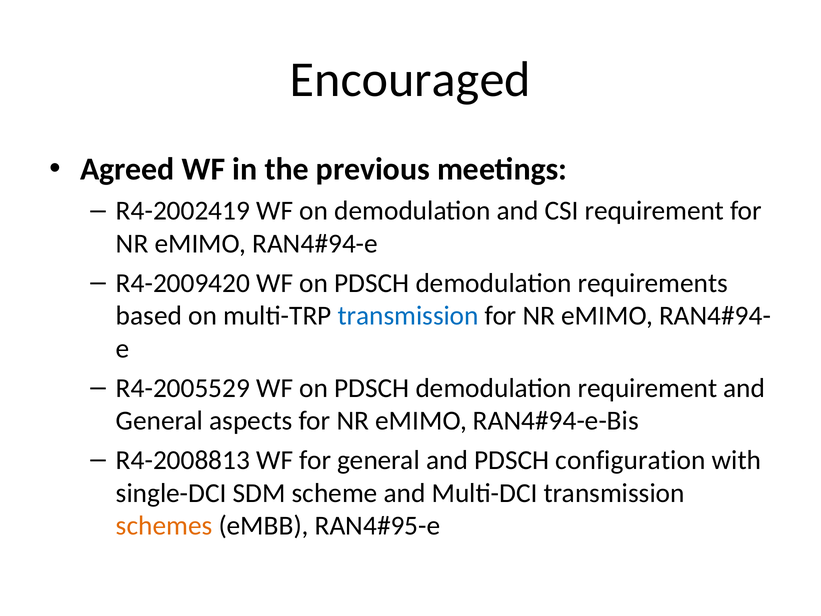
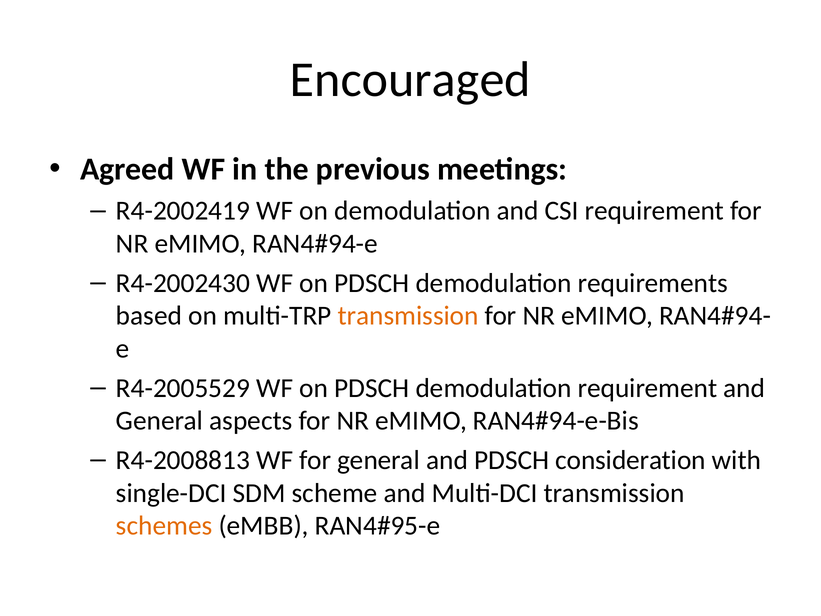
R4-2009420: R4-2009420 -> R4-2002430
transmission at (408, 316) colour: blue -> orange
configuration: configuration -> consideration
